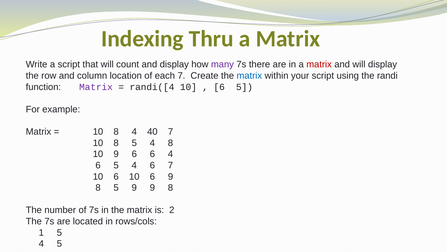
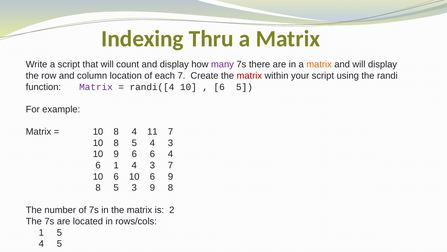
matrix at (319, 64) colour: red -> orange
matrix at (249, 76) colour: blue -> red
40: 40 -> 11
5 4 8: 8 -> 3
5 at (116, 165): 5 -> 1
6 at (152, 165): 6 -> 3
5 9: 9 -> 3
